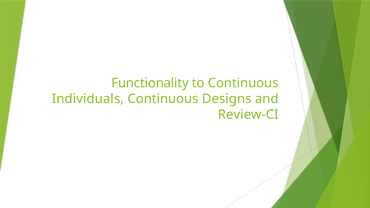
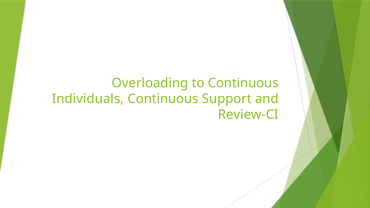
Functionality: Functionality -> Overloading
Designs: Designs -> Support
